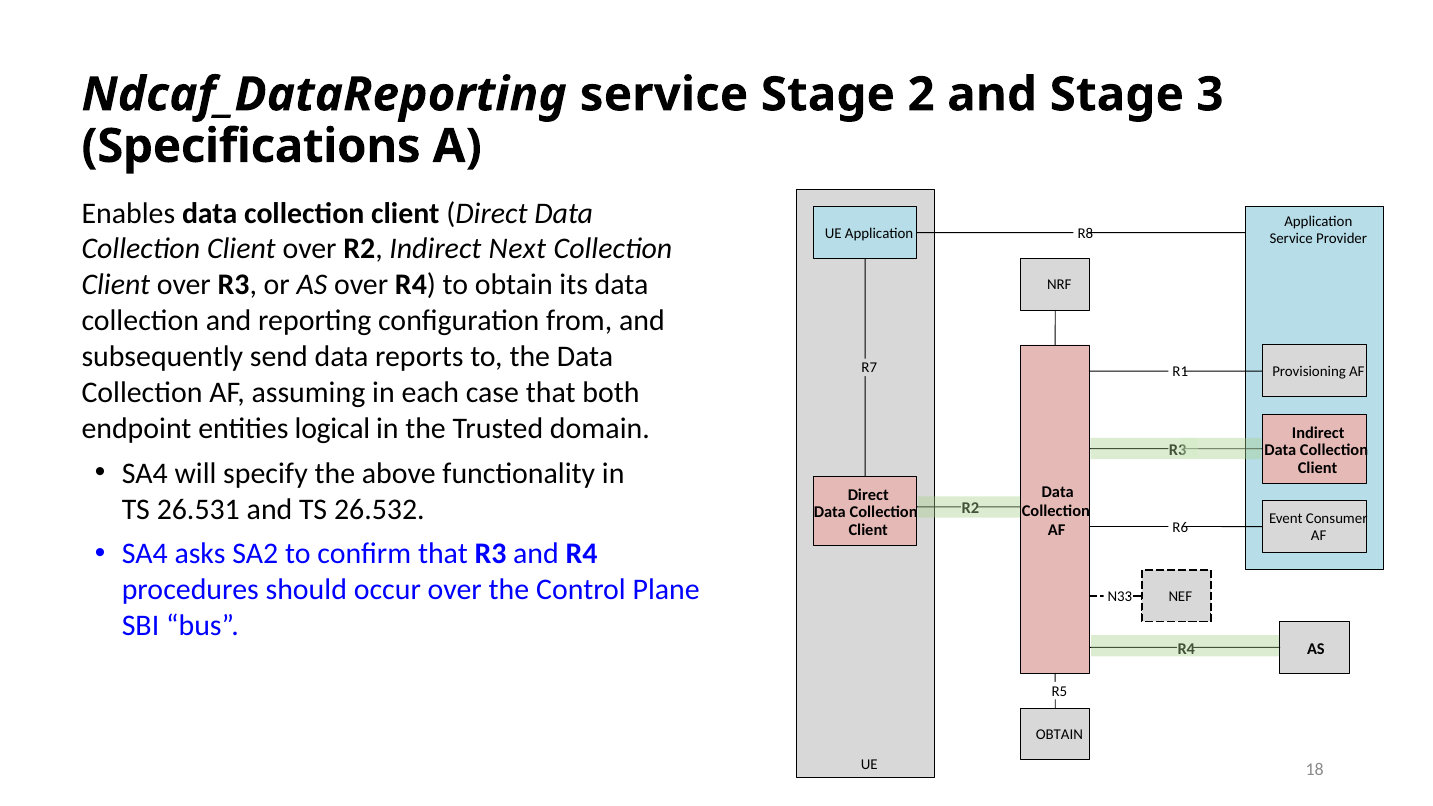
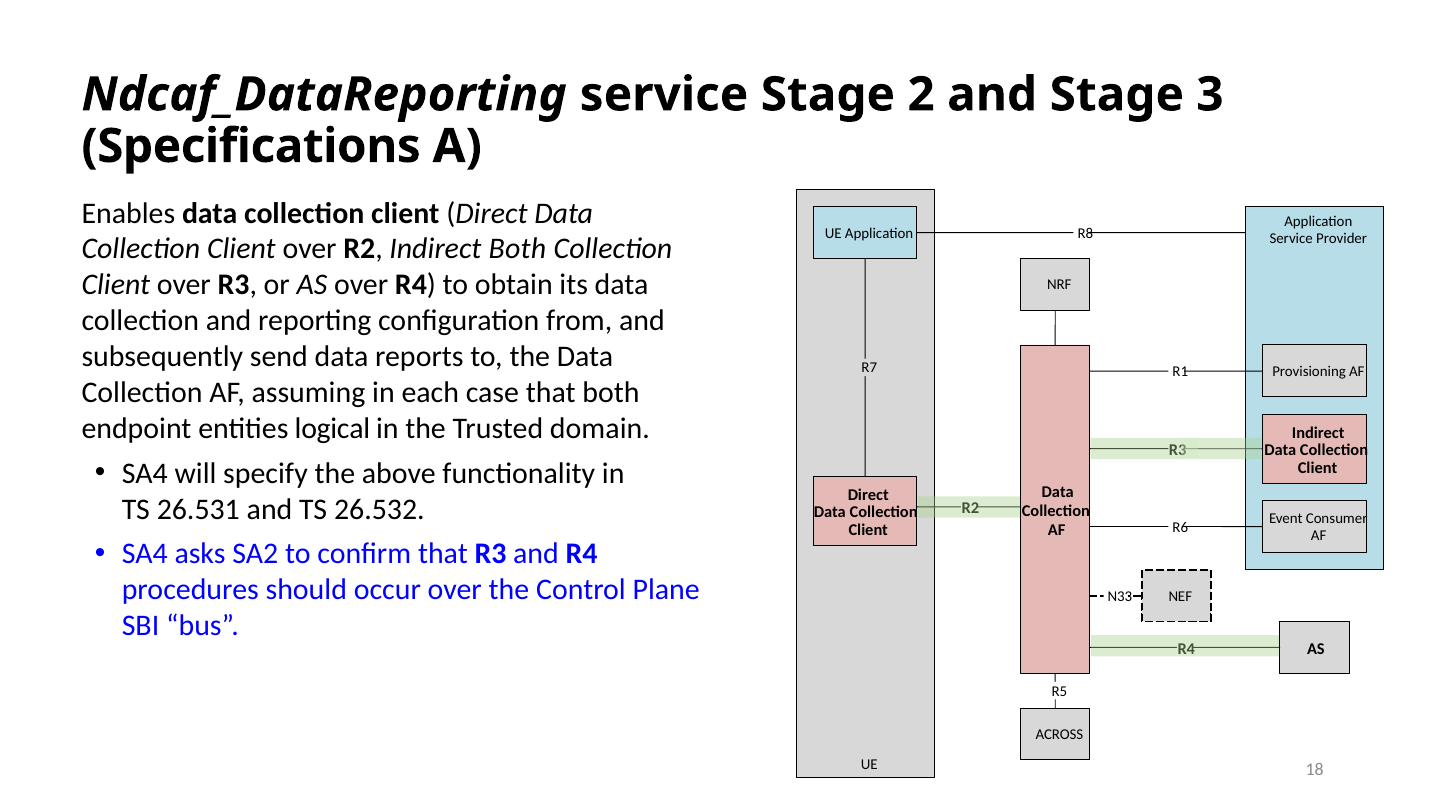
Indirect Next: Next -> Both
OBTAIN at (1059, 735): OBTAIN -> ACROSS
